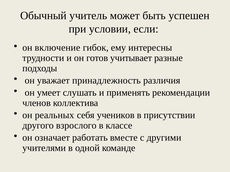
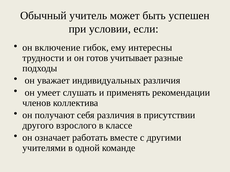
принадлежность: принадлежность -> индивидуальных
реальных: реальных -> получают
себя учеников: учеников -> различия
